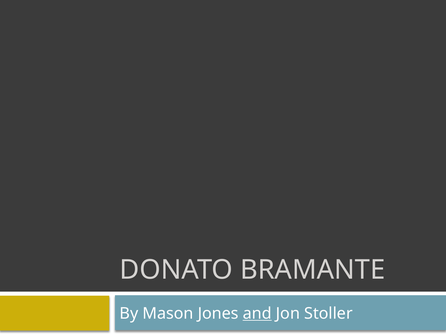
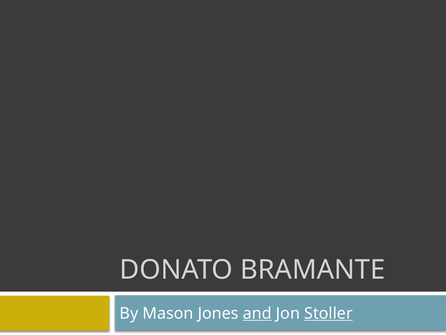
Stoller underline: none -> present
